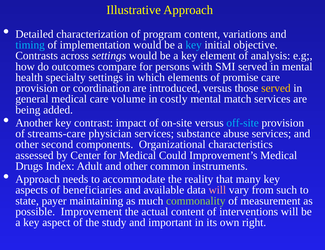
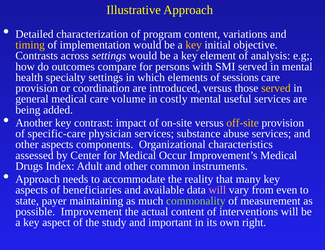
timing colour: light blue -> yellow
key at (194, 45) colour: light blue -> yellow
promise: promise -> sessions
match: match -> useful
off-site colour: light blue -> yellow
streams-care: streams-care -> specific-care
other second: second -> aspects
Could: Could -> Occur
such: such -> even
